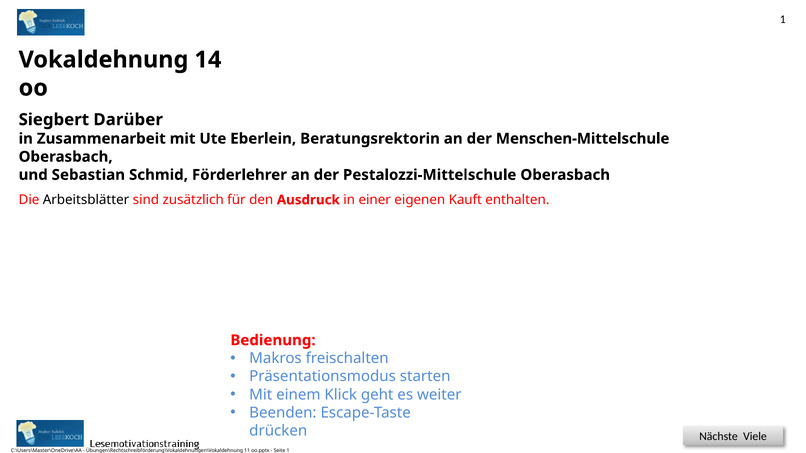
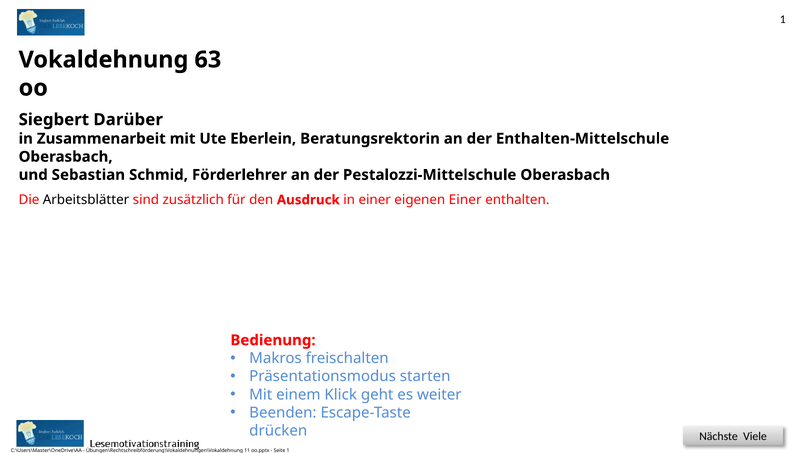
14: 14 -> 63
Menschen-Mittelschule: Menschen-Mittelschule -> Enthalten-Mittelschule
eigenen Kauft: Kauft -> Einer
